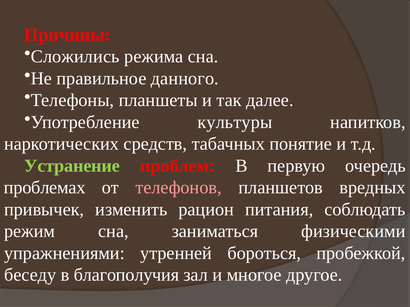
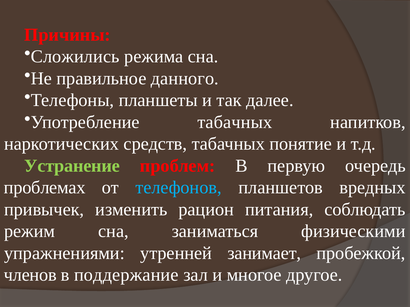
Употребление культуры: культуры -> табачных
телефонов colour: pink -> light blue
бороться: бороться -> занимает
беседу: беседу -> членов
благополучия: благополучия -> поддержание
